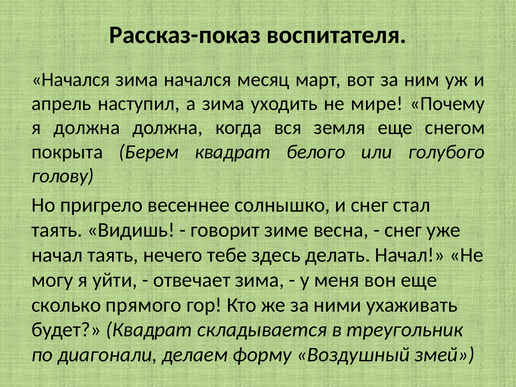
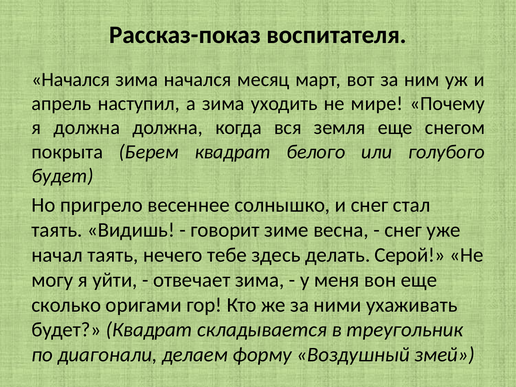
голову at (63, 176): голову -> будет
делать Начал: Начал -> Серой
прямого: прямого -> оригами
